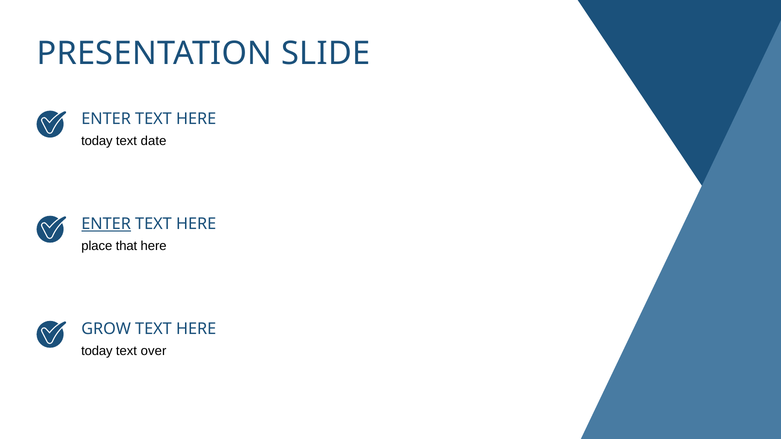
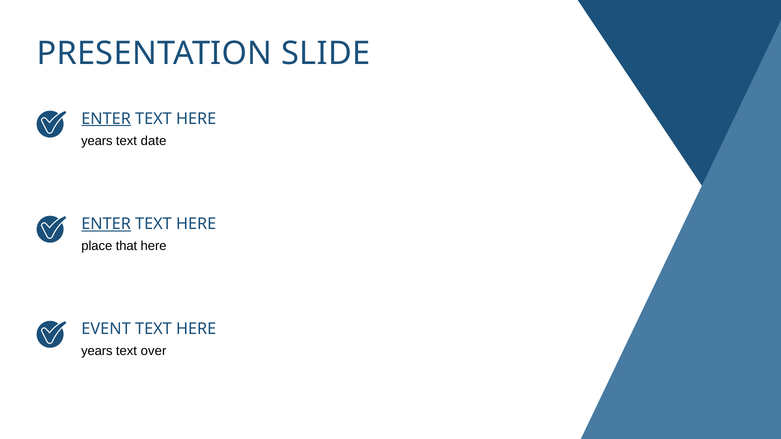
ENTER at (106, 119) underline: none -> present
today at (97, 141): today -> years
GROW: GROW -> EVENT
today at (97, 351): today -> years
